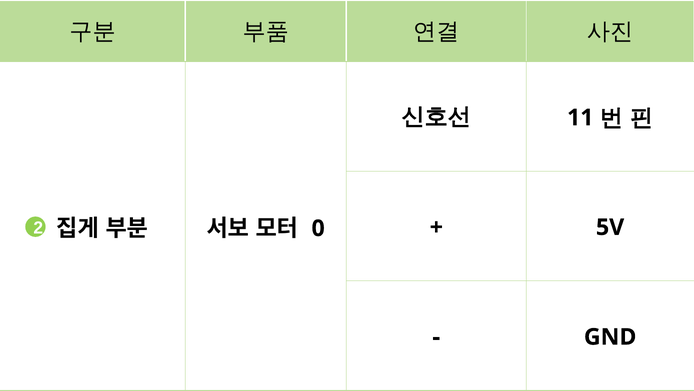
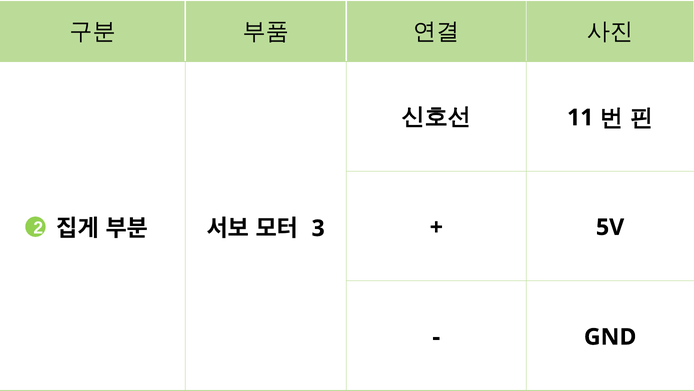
0: 0 -> 3
